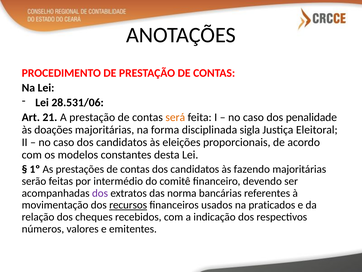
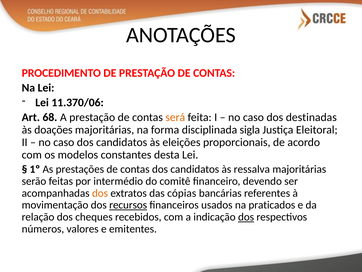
28.531/06: 28.531/06 -> 11.370/06
21: 21 -> 68
penalidade: penalidade -> destinadas
fazendo: fazendo -> ressalva
dos at (100, 193) colour: purple -> orange
norma: norma -> cópias
dos at (246, 217) underline: none -> present
